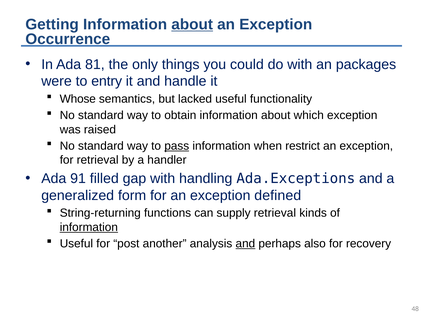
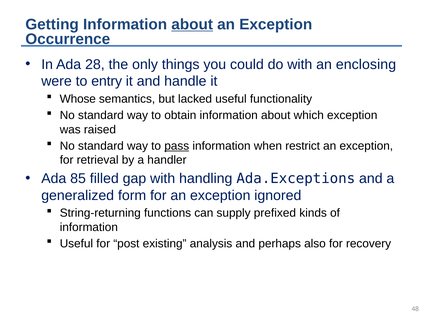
81: 81 -> 28
packages: packages -> enclosing
91: 91 -> 85
defined: defined -> ignored
supply retrieval: retrieval -> prefixed
information at (89, 227) underline: present -> none
another: another -> existing
and at (245, 244) underline: present -> none
